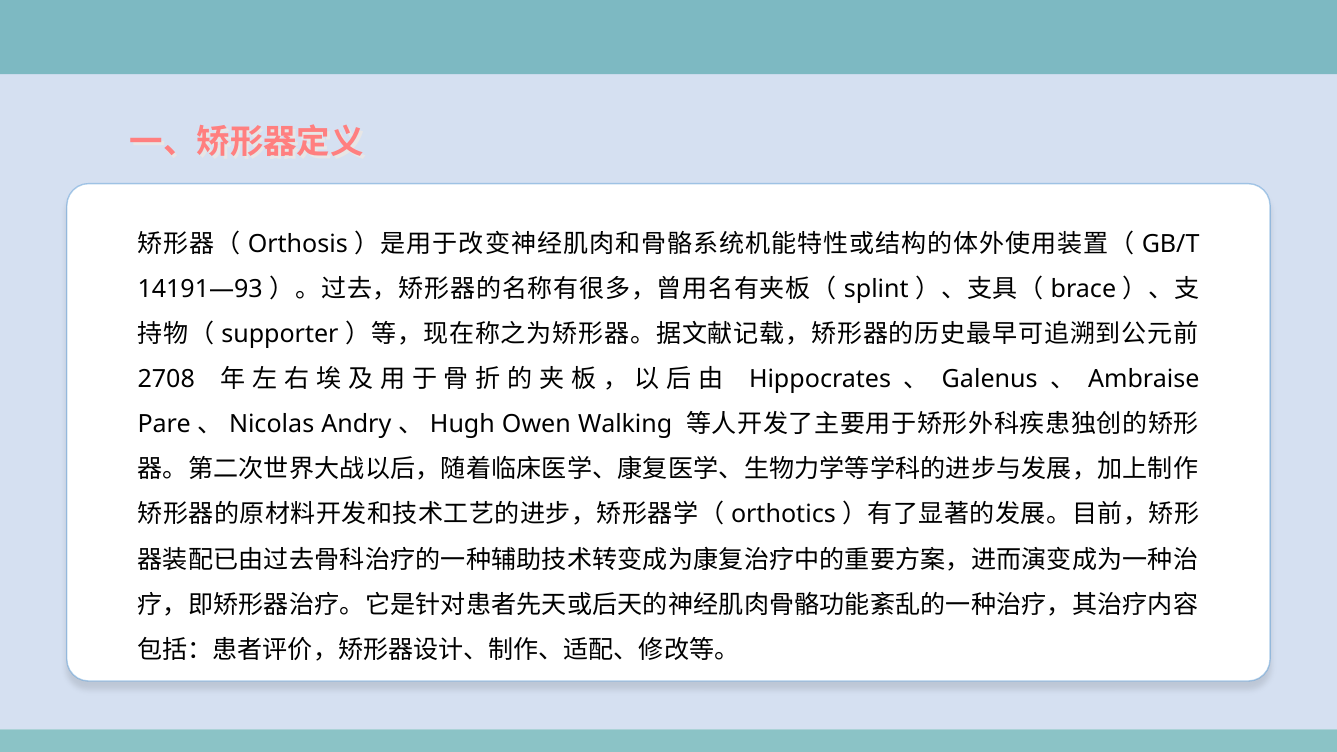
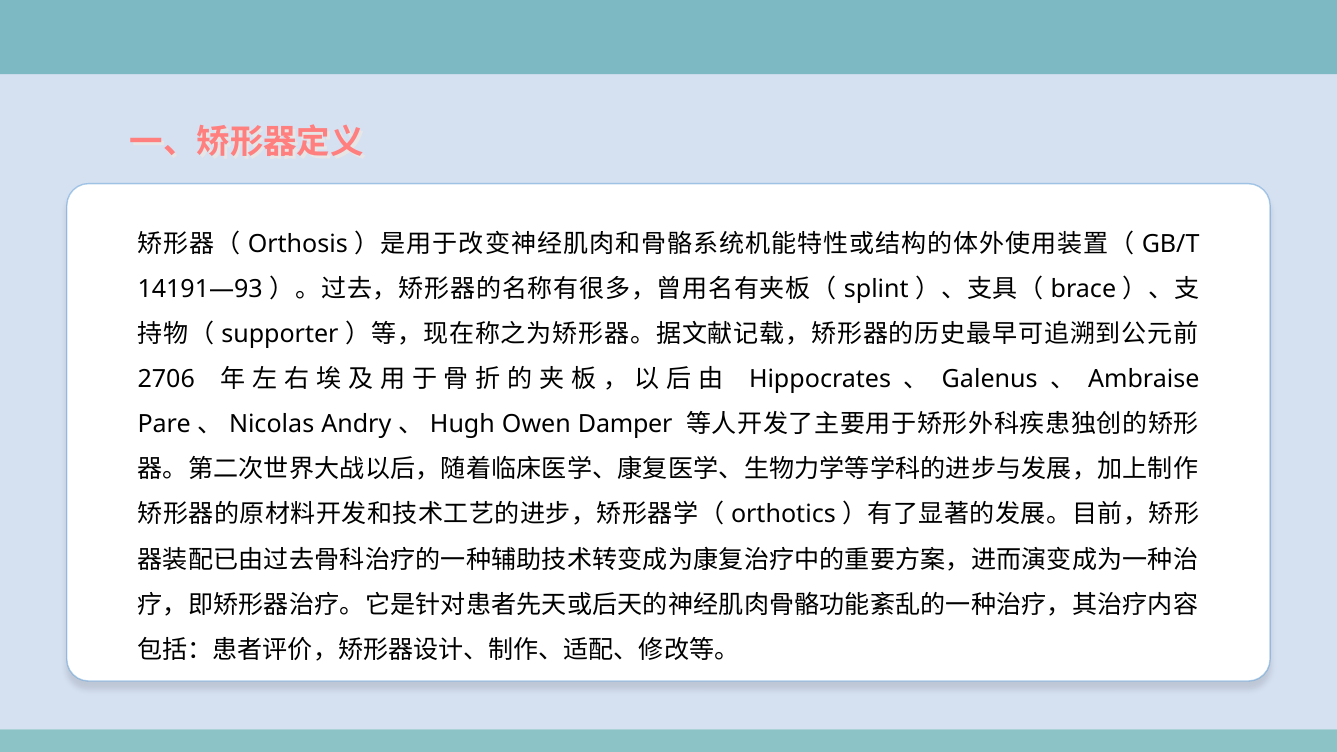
2708: 2708 -> 2706
Walking: Walking -> Damper
